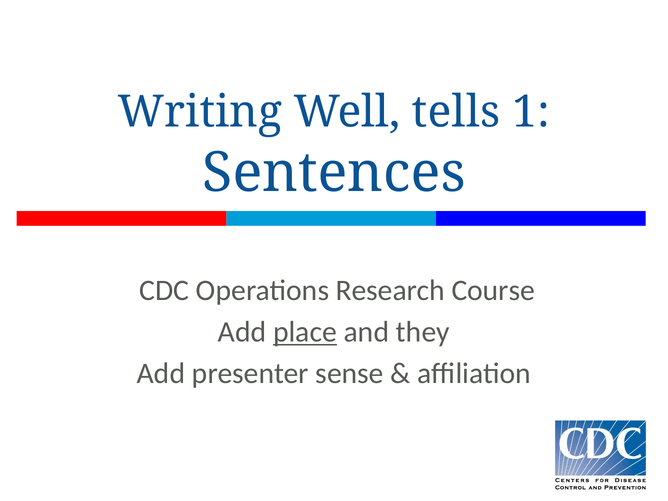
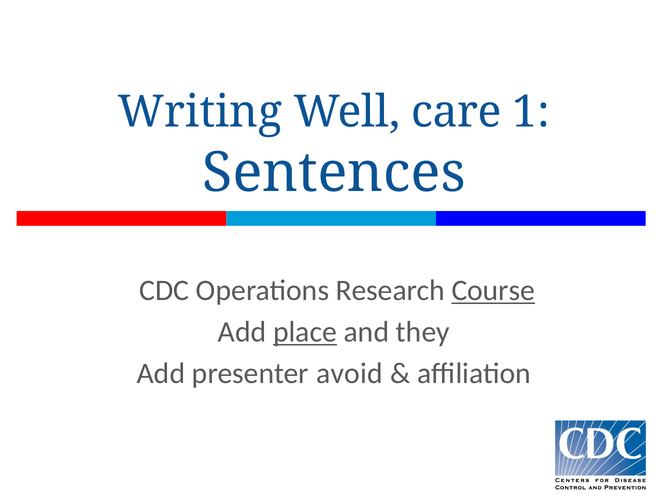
tells: tells -> care
Course underline: none -> present
sense: sense -> avoid
